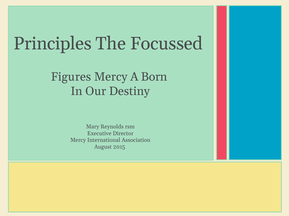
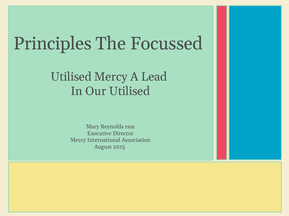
Figures at (71, 77): Figures -> Utilised
Born: Born -> Lead
Our Destiny: Destiny -> Utilised
